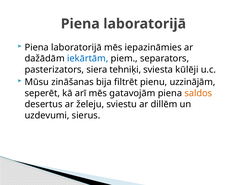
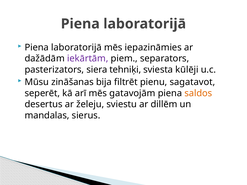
iekārtām colour: blue -> purple
uzzinājām: uzzinājām -> sagatavot
uzdevumi: uzdevumi -> mandalas
